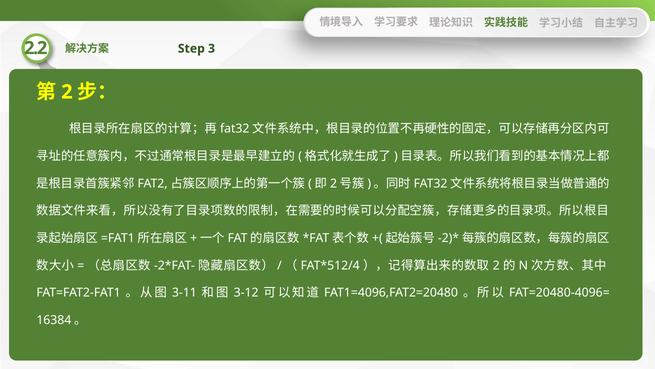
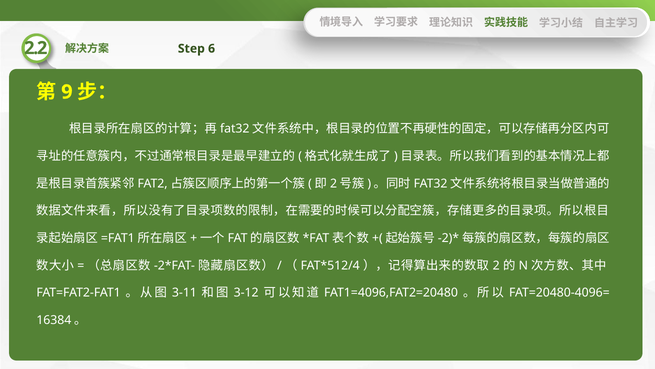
3: 3 -> 6
2 at (67, 92): 2 -> 9
